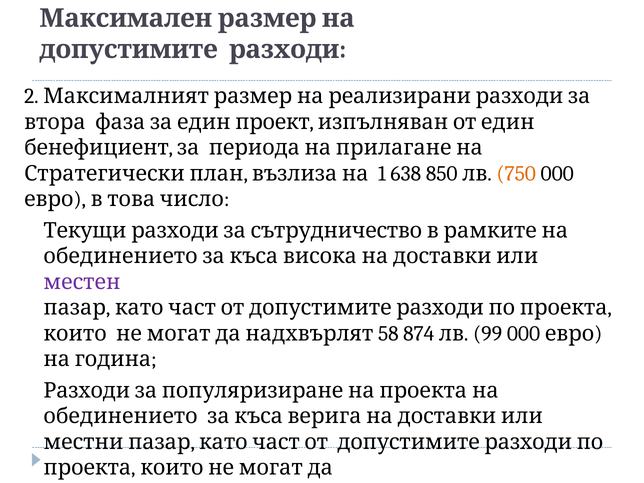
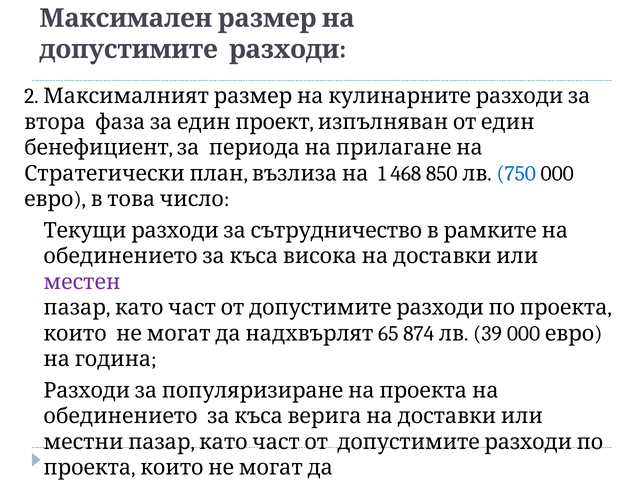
реализирани: реализирани -> кулинарните
638: 638 -> 468
750 colour: orange -> blue
58: 58 -> 65
99: 99 -> 39
